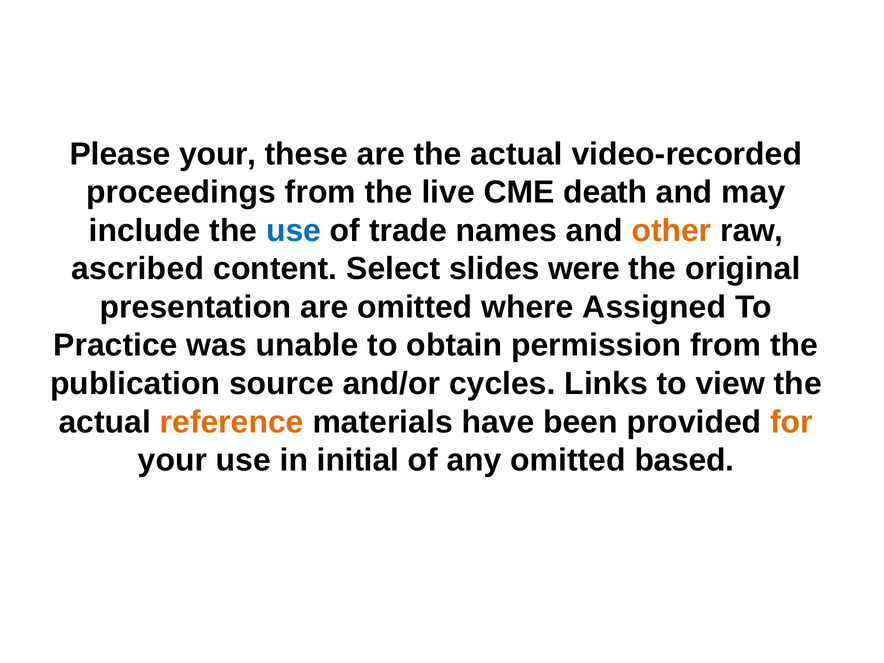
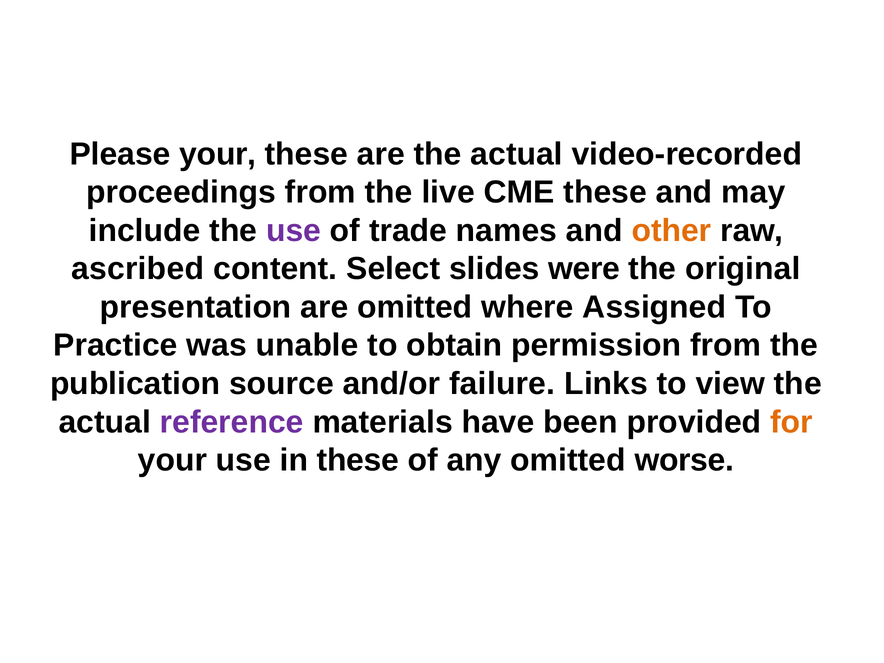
CME death: death -> these
use at (294, 231) colour: blue -> purple
cycles: cycles -> failure
reference colour: orange -> purple
in initial: initial -> these
based: based -> worse
